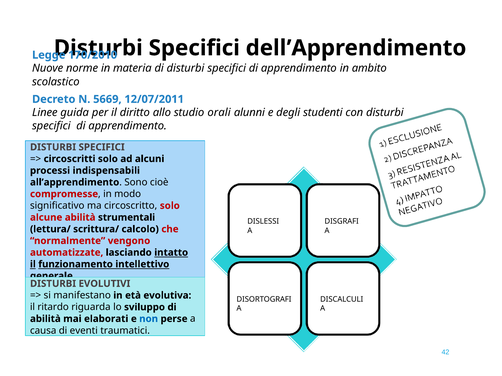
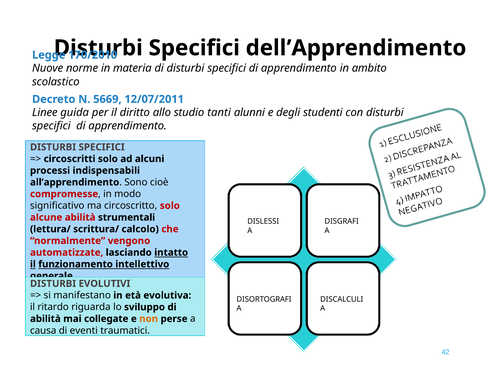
orali: orali -> tanti
elaborati: elaborati -> collegate
non colour: blue -> orange
